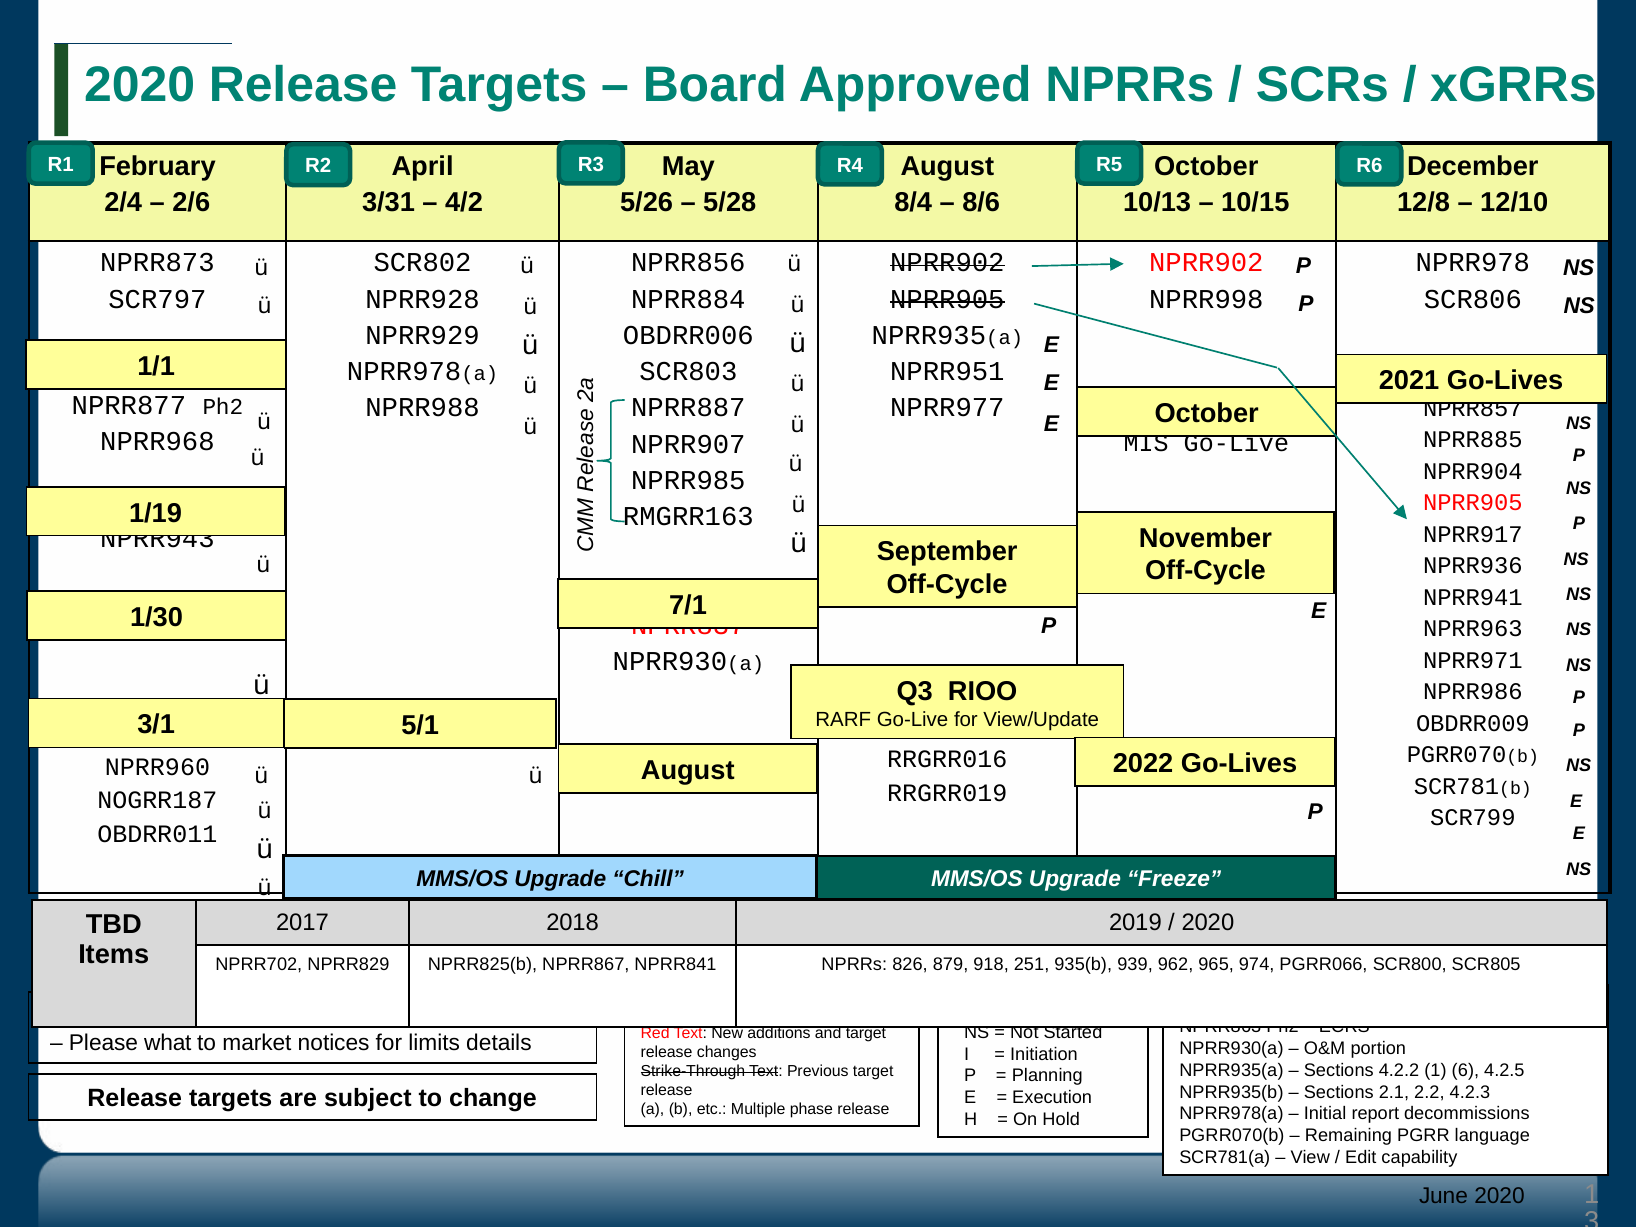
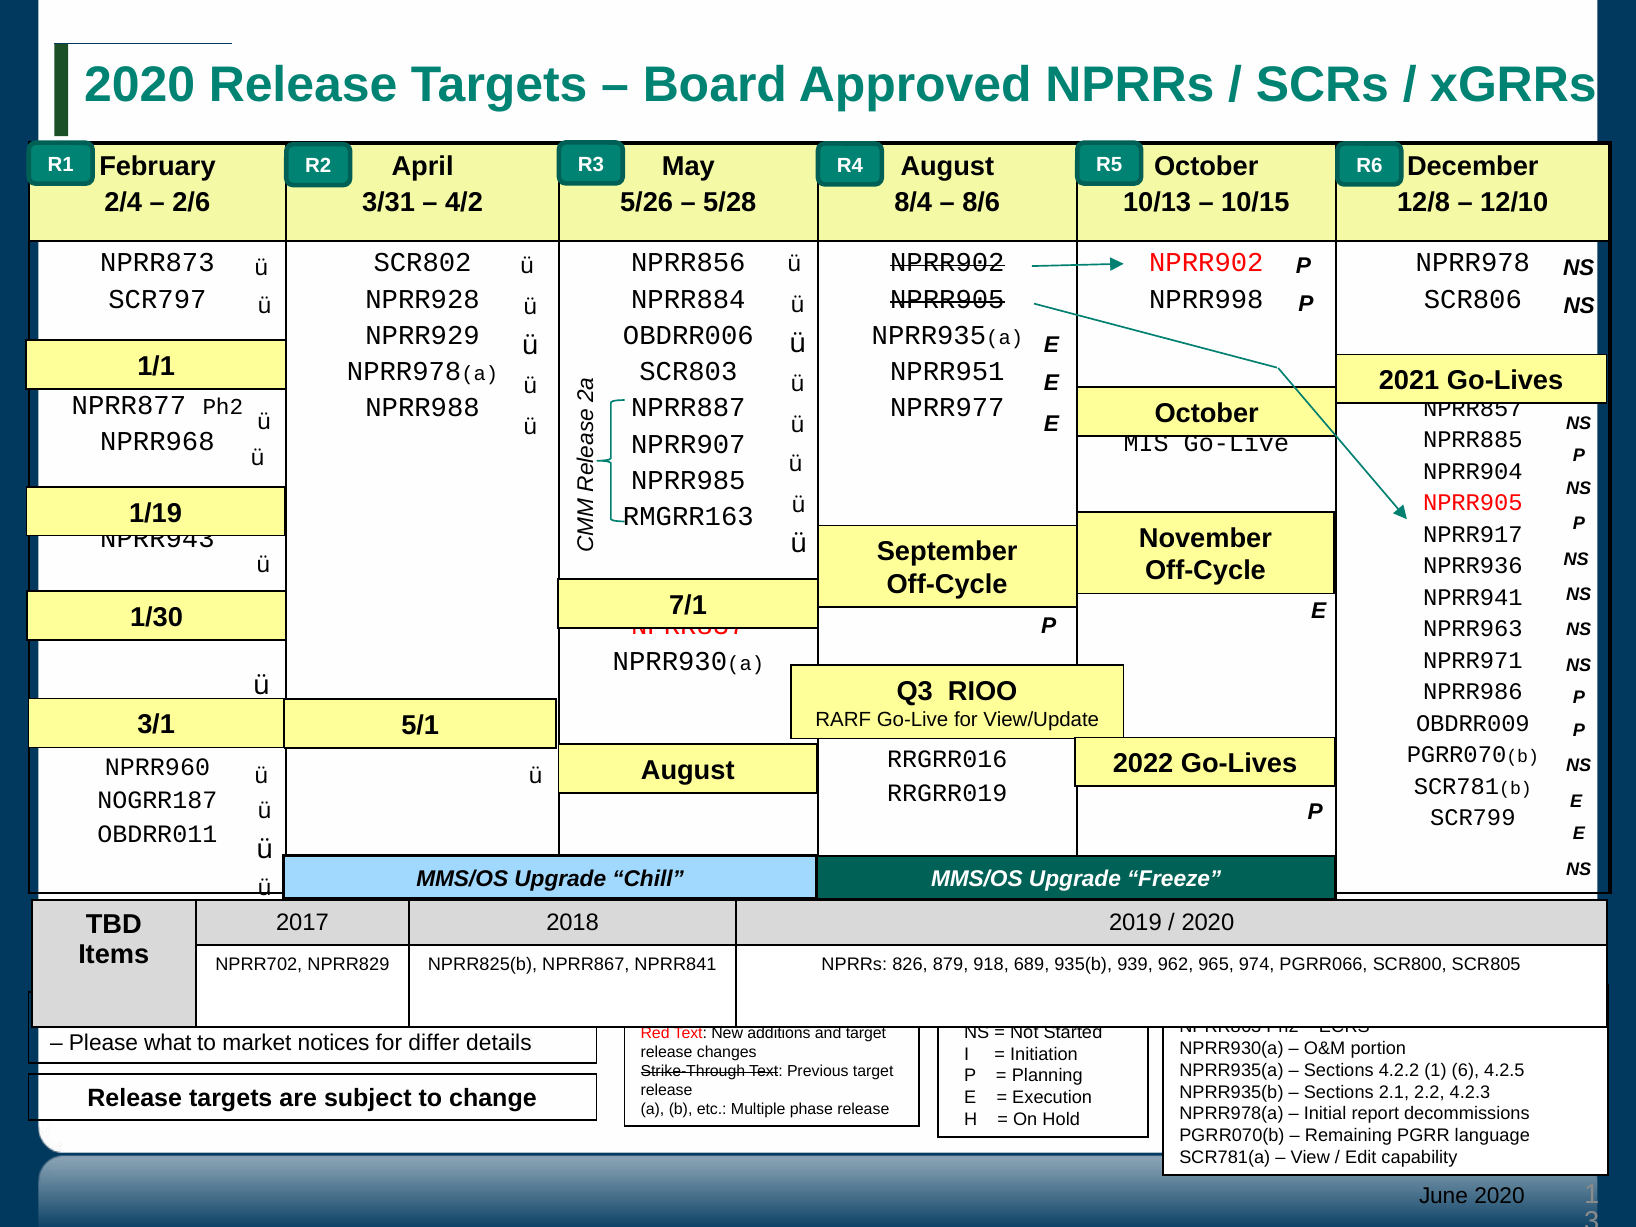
251: 251 -> 689
for limits: limits -> differ
